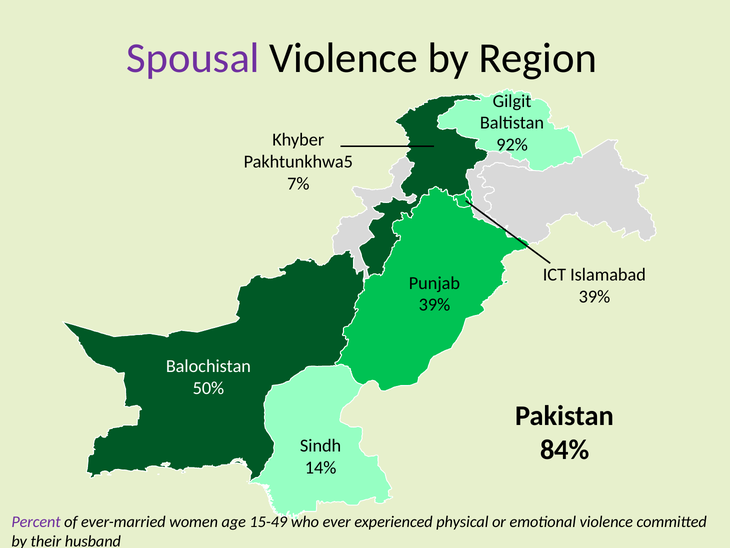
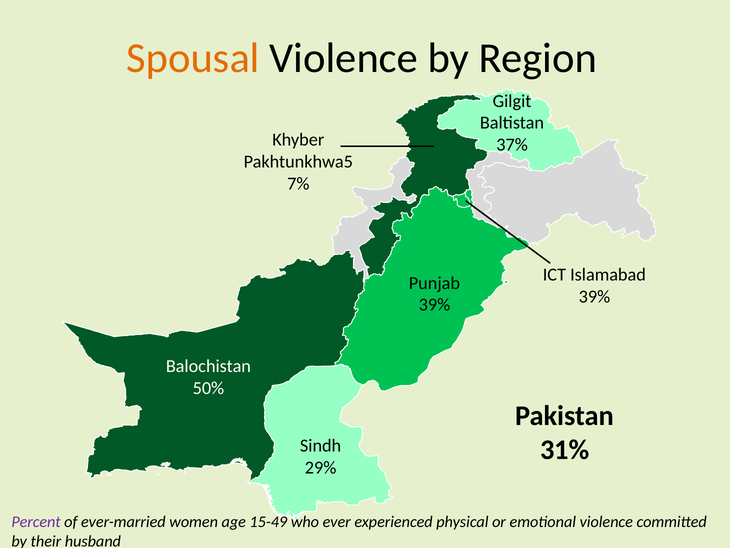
Spousal colour: purple -> orange
92%: 92% -> 37%
84%: 84% -> 31%
14%: 14% -> 29%
